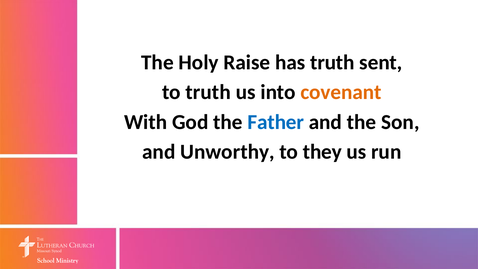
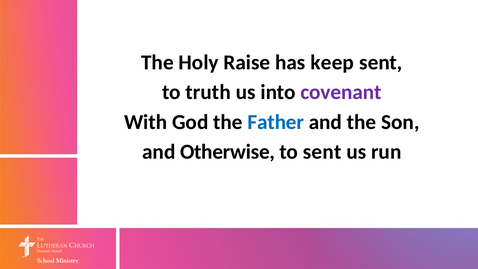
has truth: truth -> keep
covenant colour: orange -> purple
Unworthy: Unworthy -> Otherwise
to they: they -> sent
